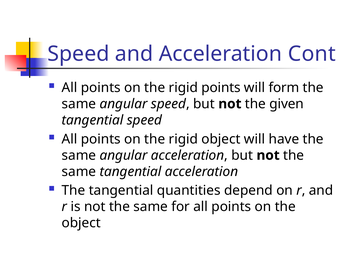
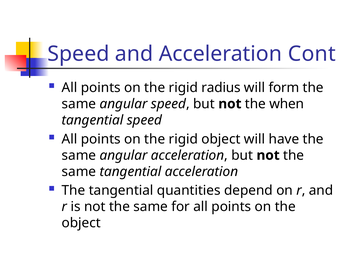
rigid points: points -> radius
given: given -> when
